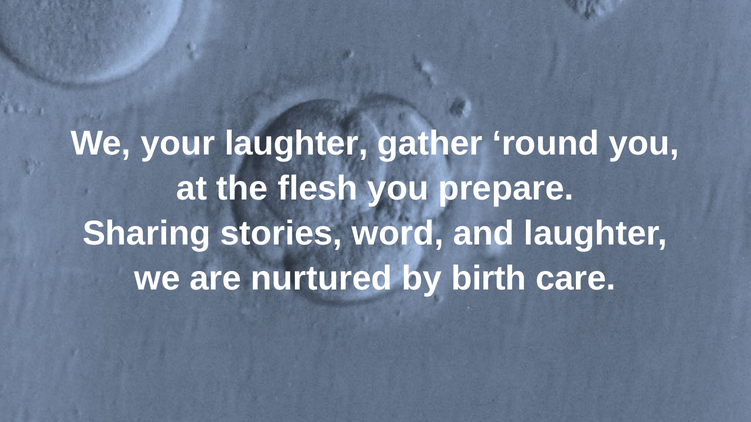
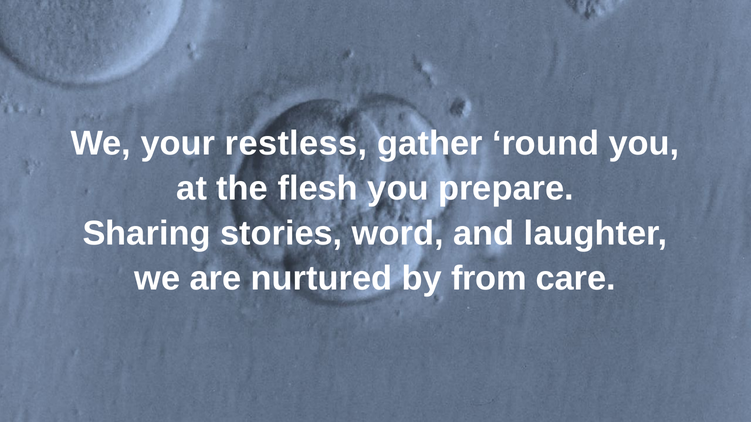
your laughter: laughter -> restless
birth: birth -> from
